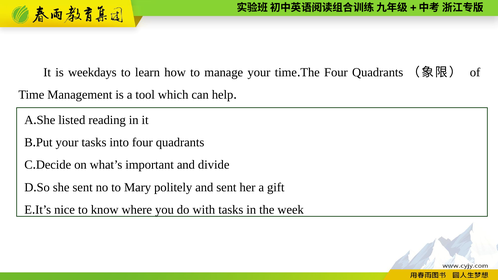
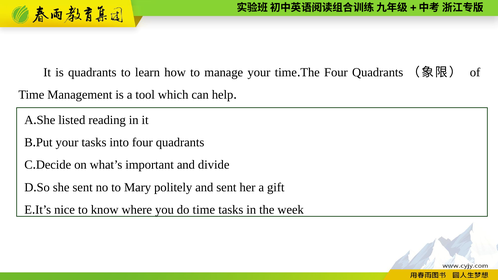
is weekdays: weekdays -> quadrants
do with: with -> time
